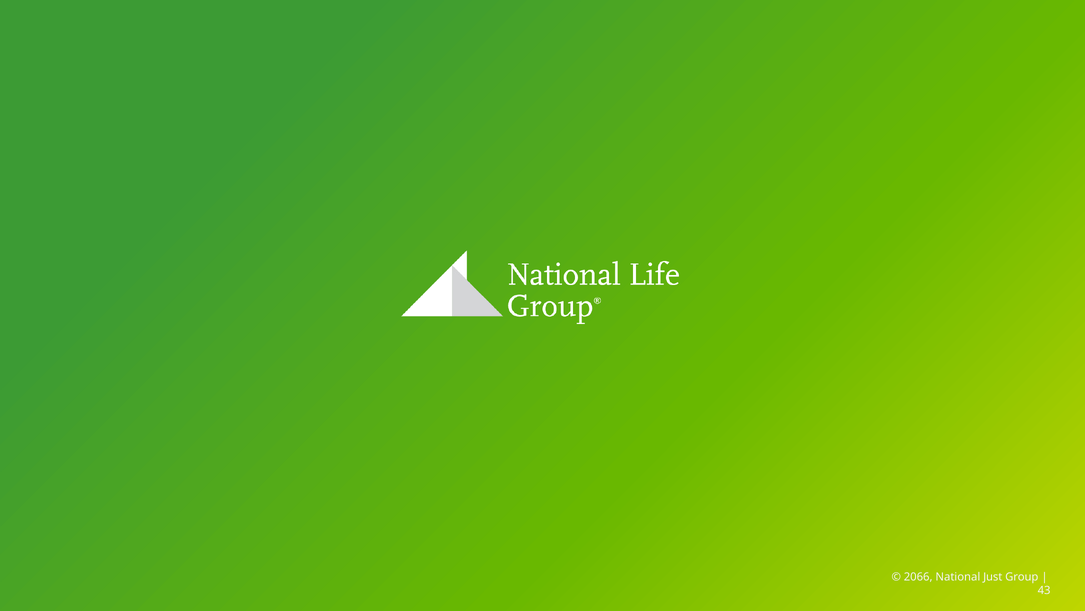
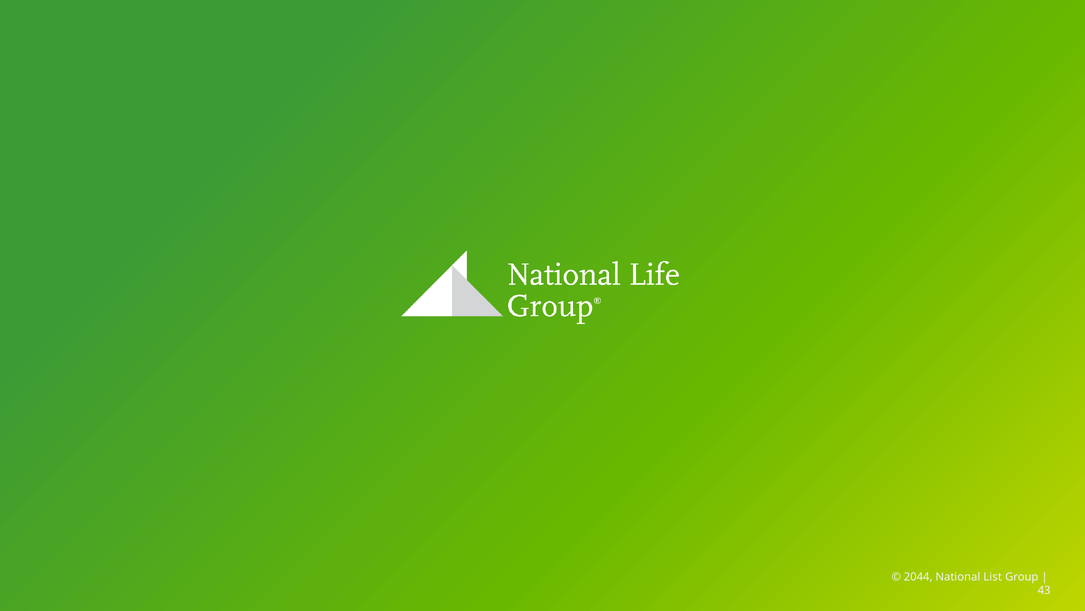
2066: 2066 -> 2044
Just: Just -> List
